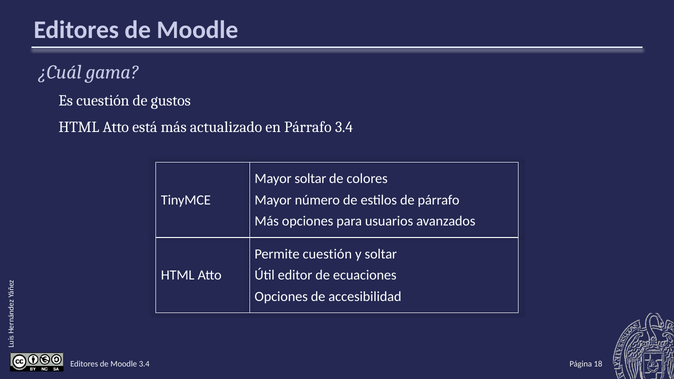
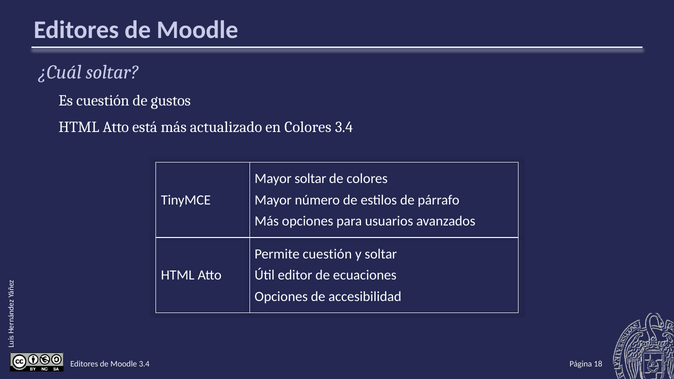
¿Cuál gama: gama -> soltar
en Párrafo: Párrafo -> Colores
